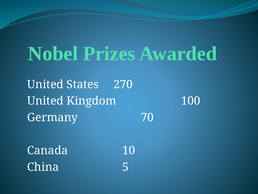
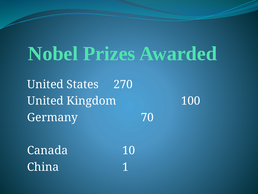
5: 5 -> 1
